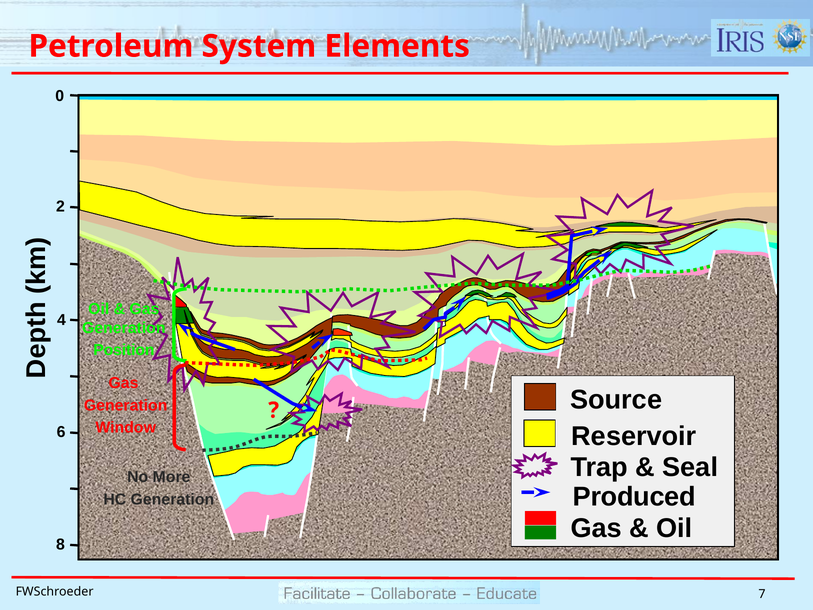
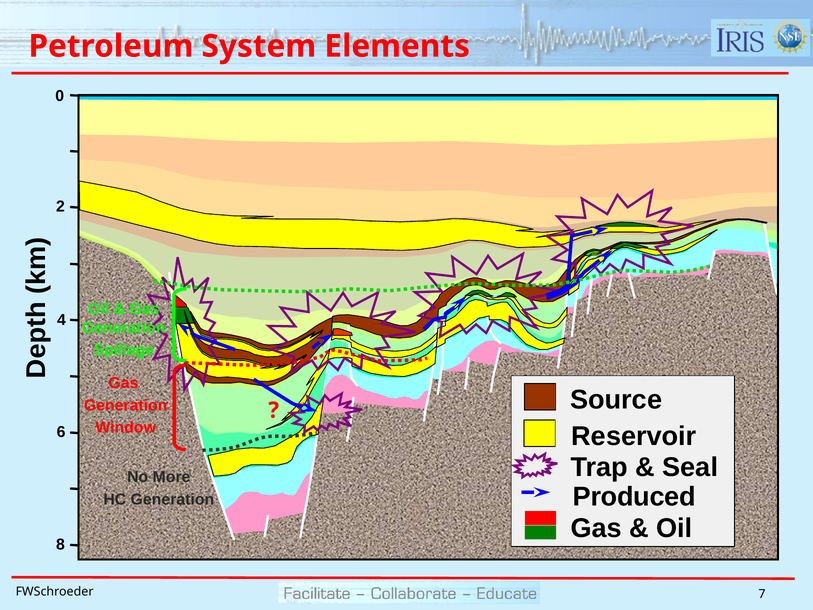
Position: Position -> Spillage
